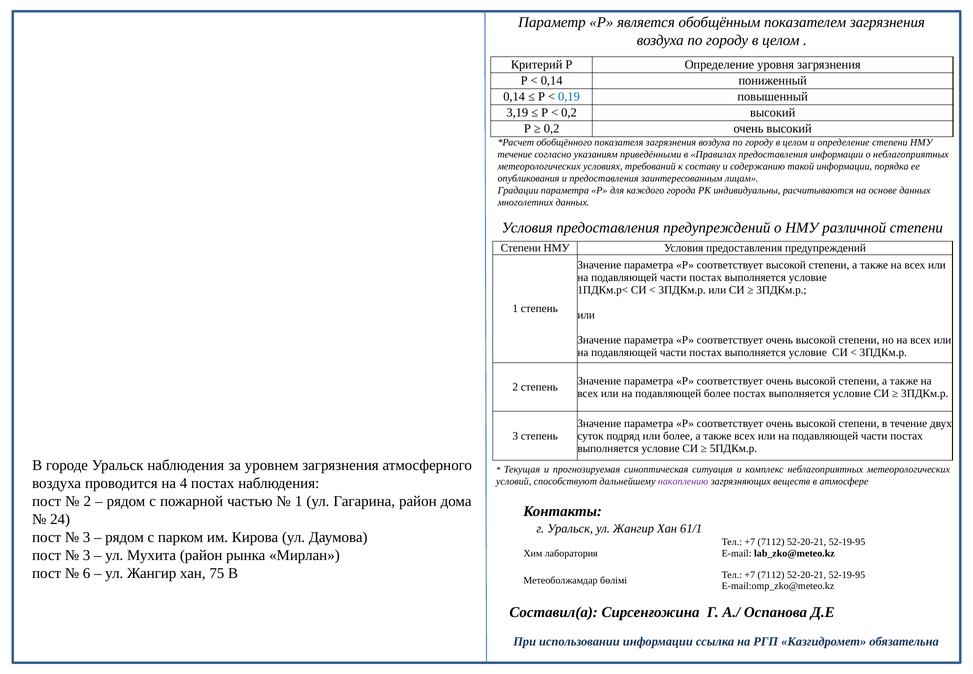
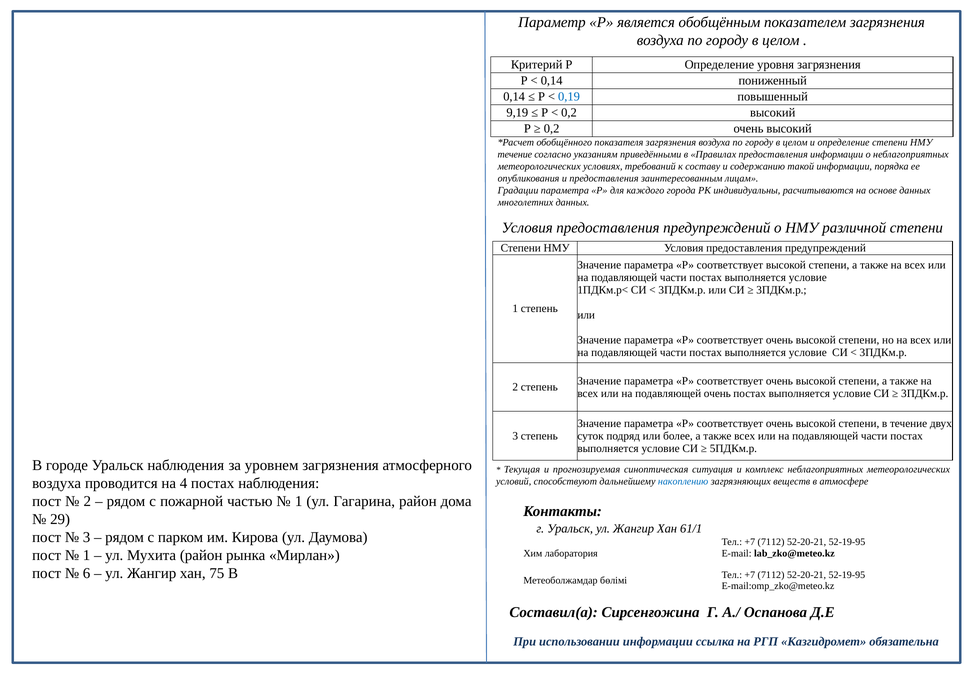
3,19: 3,19 -> 9,19
подавляющей более: более -> очень
накоплению colour: purple -> blue
24: 24 -> 29
3 at (87, 555): 3 -> 1
